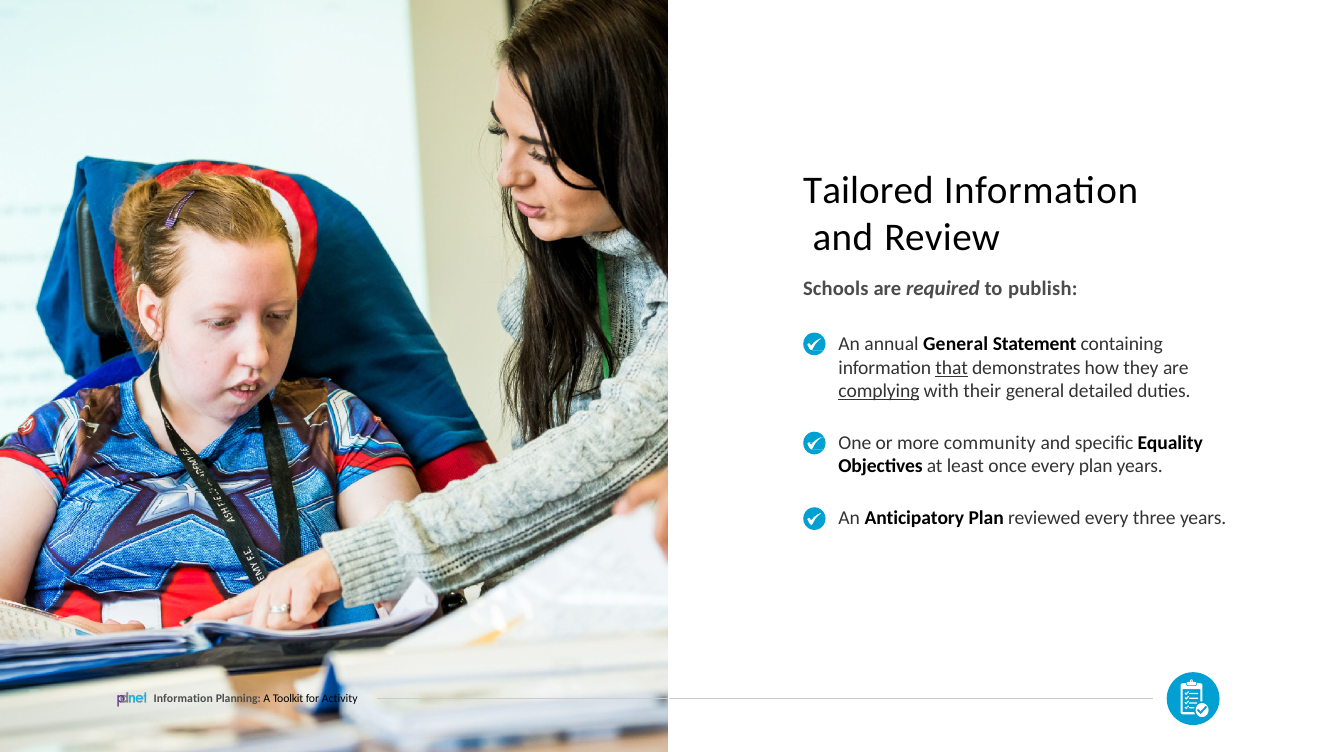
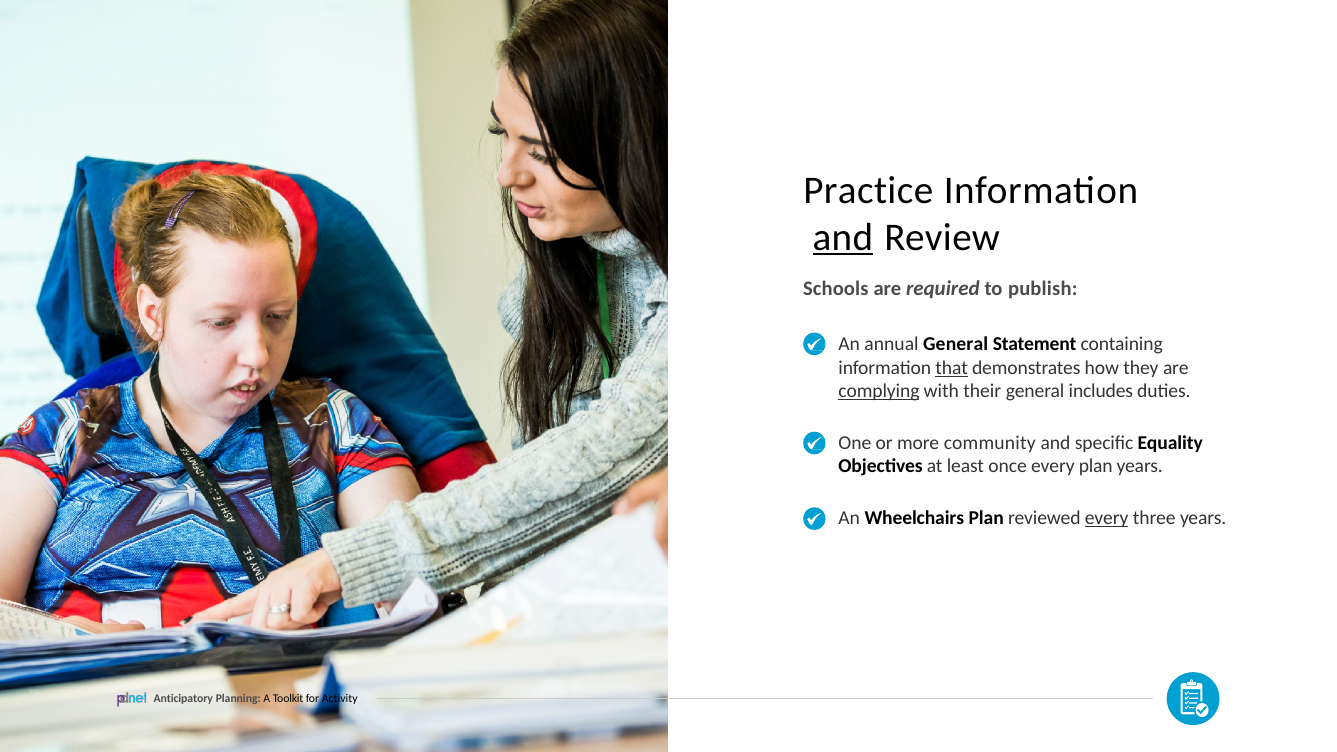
Tailored: Tailored -> Practice
and at (843, 237) underline: none -> present
detailed: detailed -> includes
Anticipatory: Anticipatory -> Wheelchairs
every at (1107, 518) underline: none -> present
Information at (183, 698): Information -> Anticipatory
